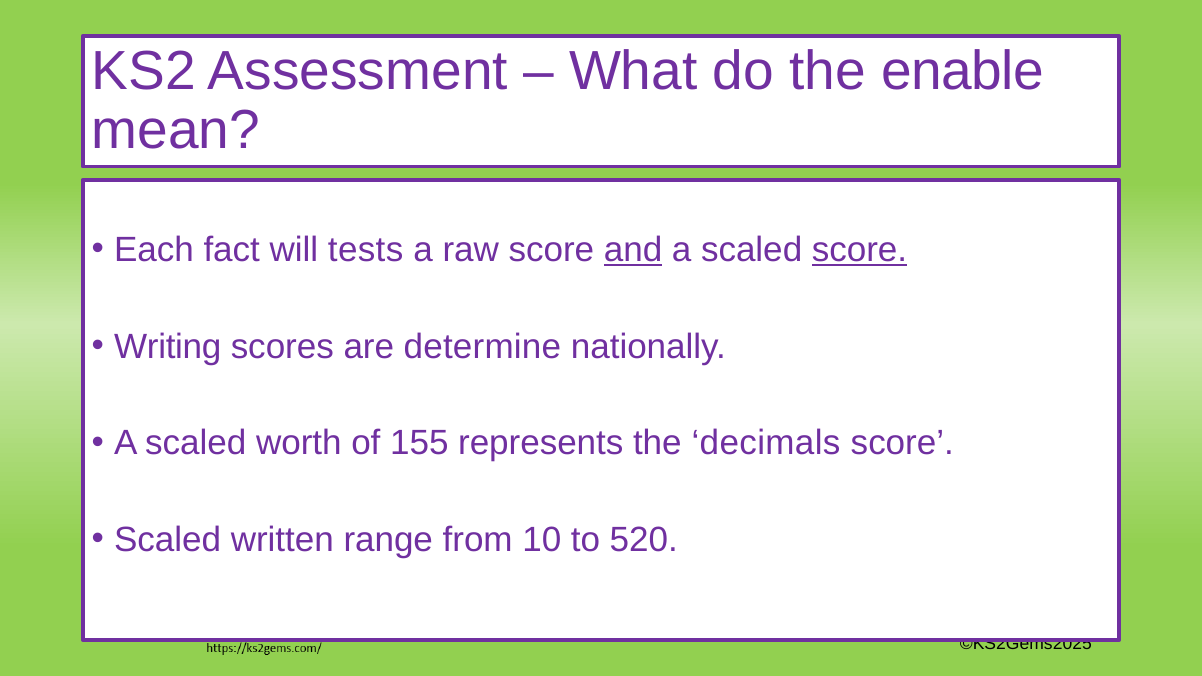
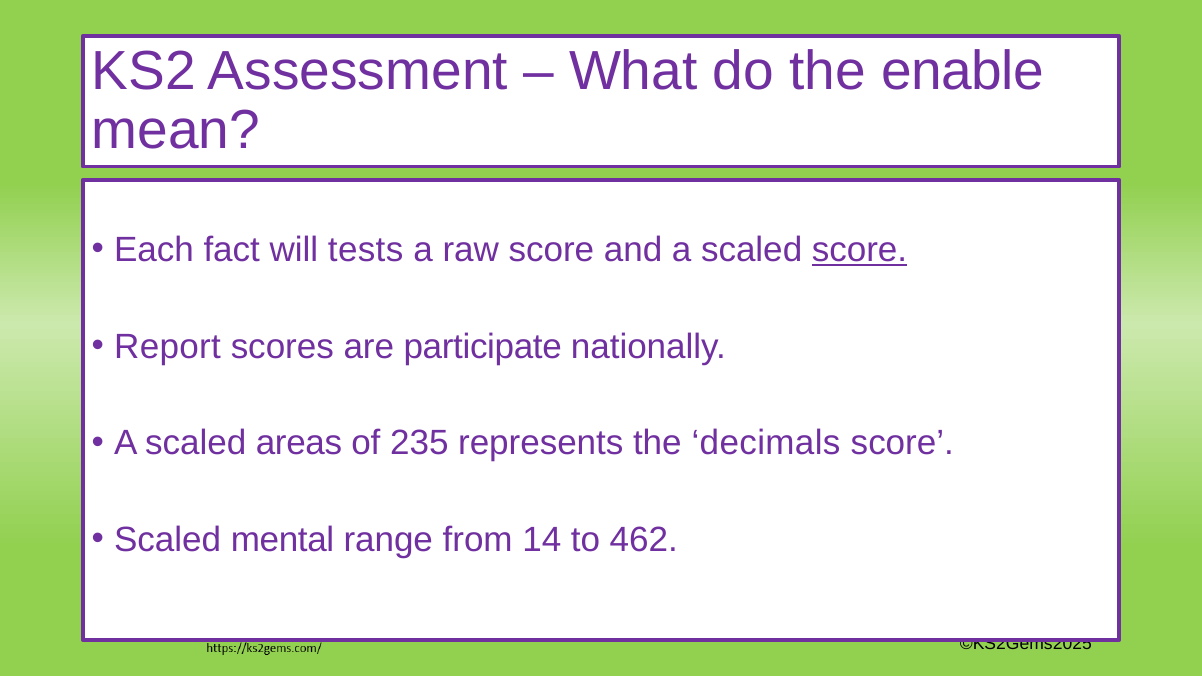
and underline: present -> none
Writing: Writing -> Report
determine: determine -> participate
worth: worth -> areas
155: 155 -> 235
written: written -> mental
10: 10 -> 14
520: 520 -> 462
